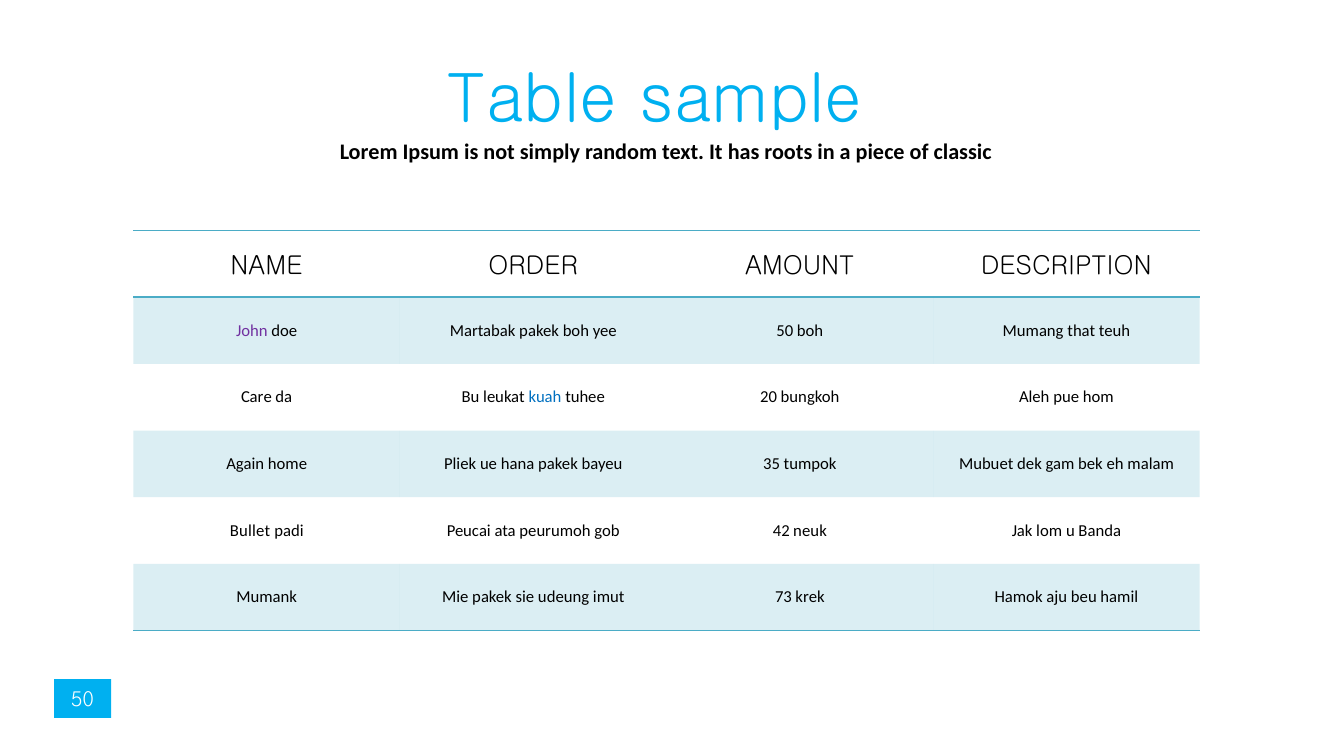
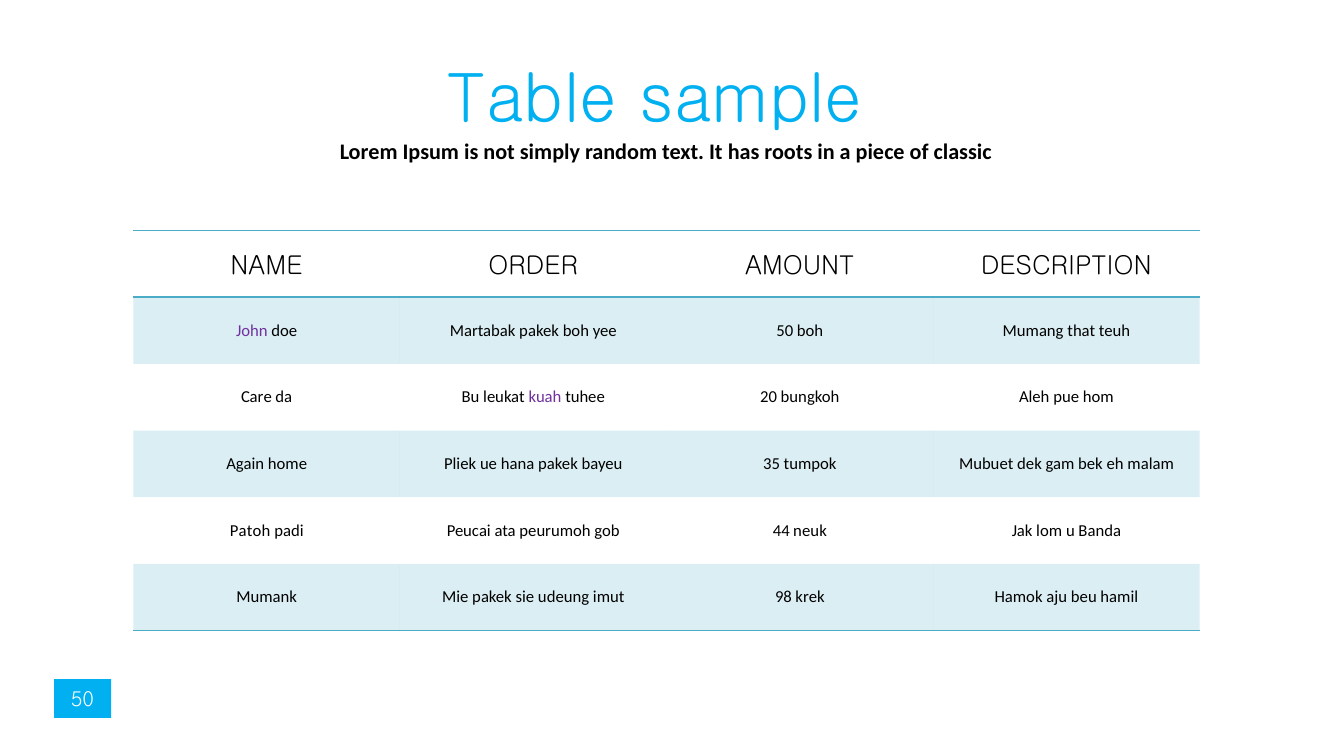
kuah colour: blue -> purple
Bullet: Bullet -> Patoh
42: 42 -> 44
73: 73 -> 98
